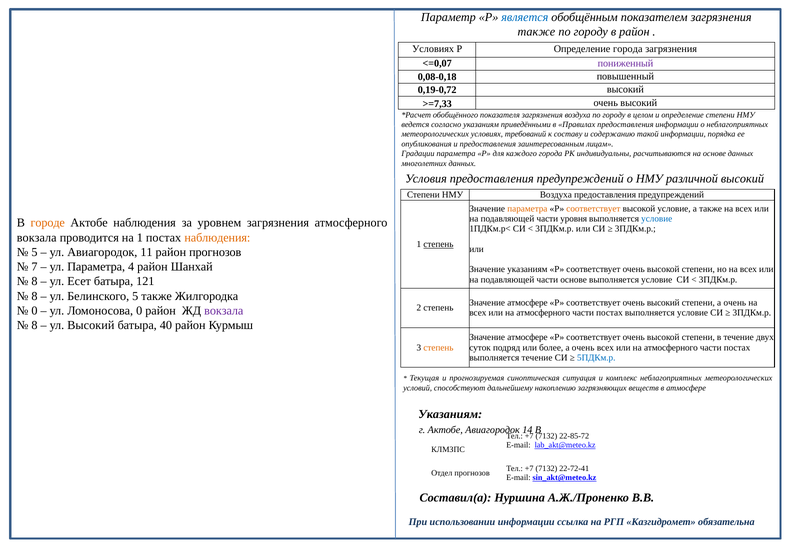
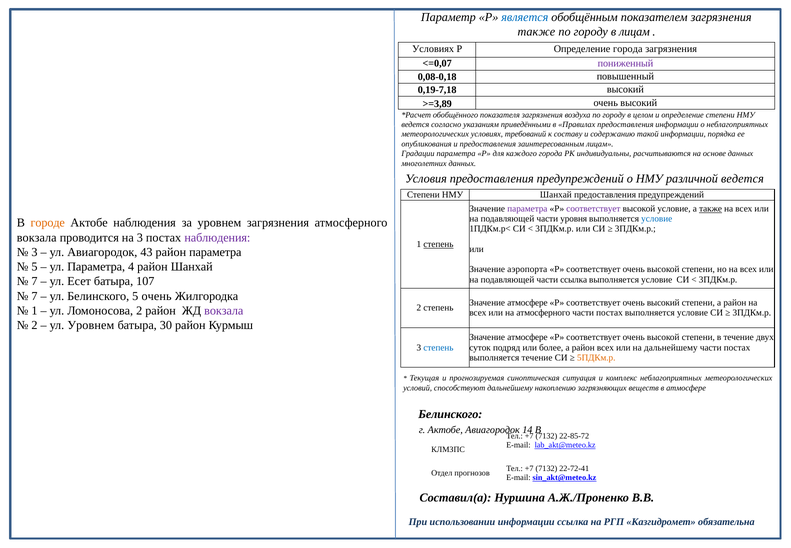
в район: район -> лицам
0,19-0,72: 0,19-0,72 -> 0,19-7,18
>=7,33: >=7,33 -> >=3,89
различной высокий: высокий -> ведется
НМУ Воздуха: Воздуха -> Шанхай
параметра at (527, 209) colour: orange -> purple
соответствует at (593, 209) colour: orange -> purple
также at (711, 209) underline: none -> present
на 1: 1 -> 3
наблюдения at (217, 237) colour: orange -> purple
5 at (34, 252): 5 -> 3
11: 11 -> 43
район прогнозов: прогнозов -> параметра
7 at (34, 267): 7 -> 5
Значение указаниям: указаниям -> аэропорта
части основе: основе -> ссылка
8 at (34, 281): 8 -> 7
121: 121 -> 107
8 at (34, 296): 8 -> 7
5 также: также -> очень
степени а очень: очень -> район
0 at (34, 310): 0 -> 1
Ломоносова 0: 0 -> 2
8 at (34, 325): 8 -> 2
ул Высокий: Высокий -> Уровнем
40: 40 -> 30
степень at (438, 347) colour: orange -> blue
более а очень: очень -> район
атмосферного at (671, 347): атмосферного -> дальнейшему
5ПДКм.р colour: blue -> orange
Указаниям at (450, 414): Указаниям -> Белинского
